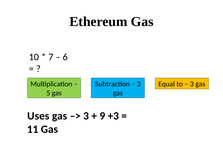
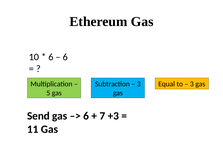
7 at (51, 57): 7 -> 6
Uses: Uses -> Send
3 at (86, 116): 3 -> 6
9: 9 -> 7
